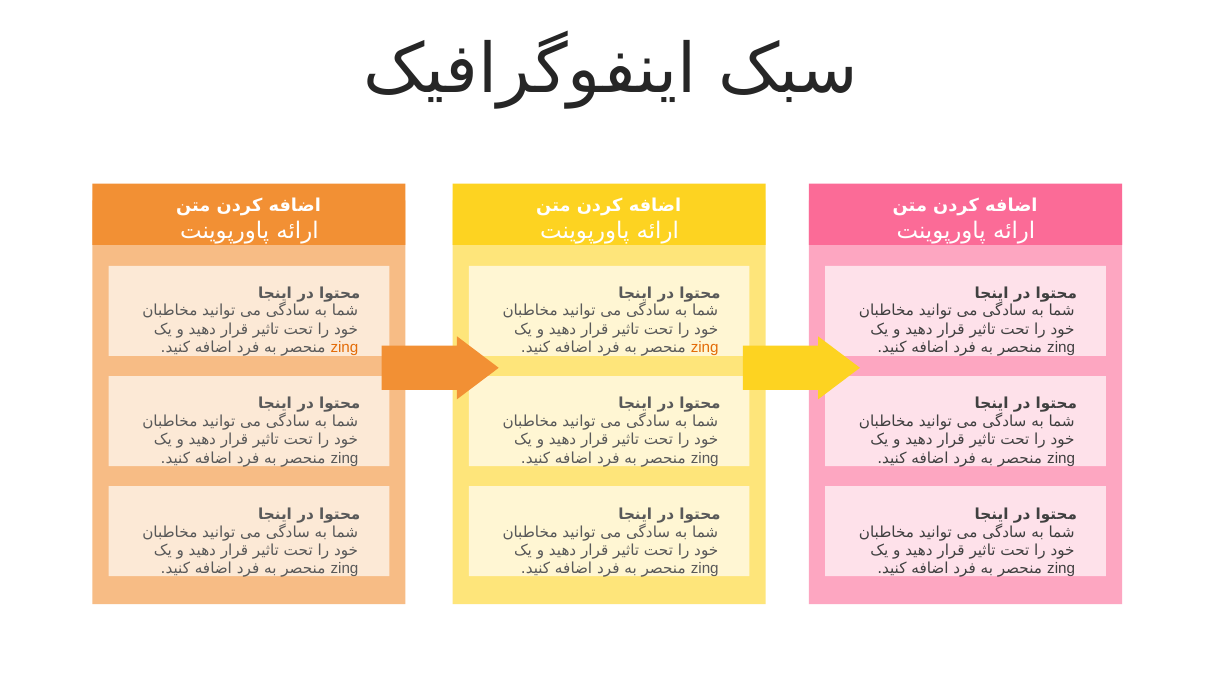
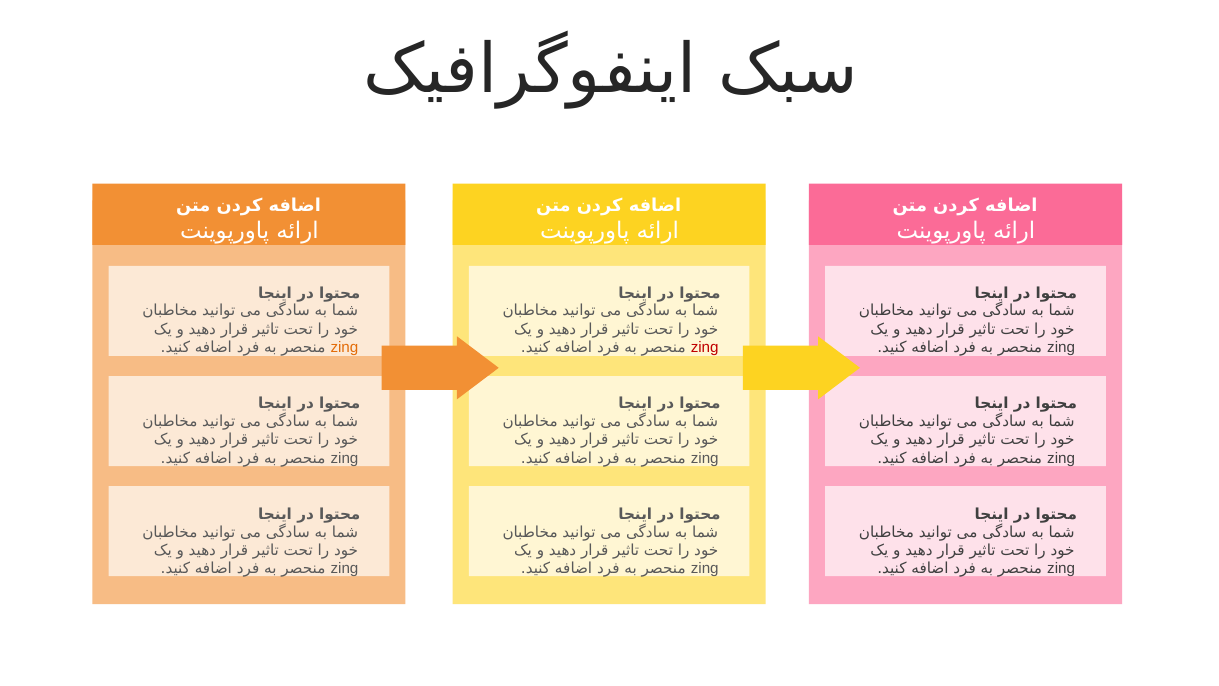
zing at (705, 347) colour: orange -> red
